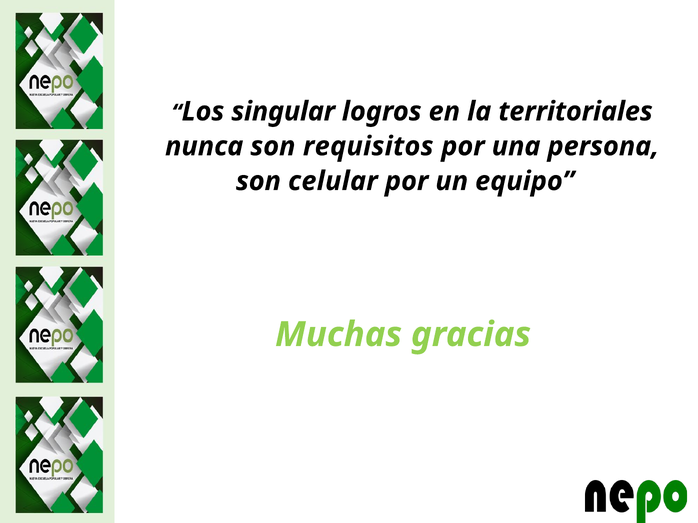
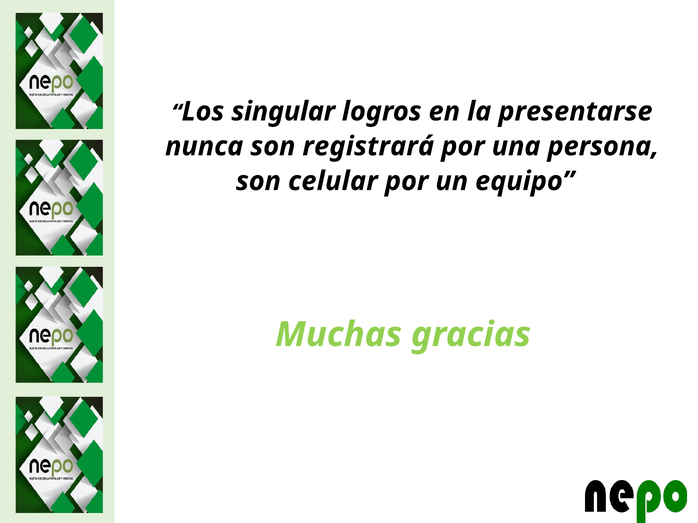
territoriales: territoriales -> presentarse
requisitos: requisitos -> registrará
